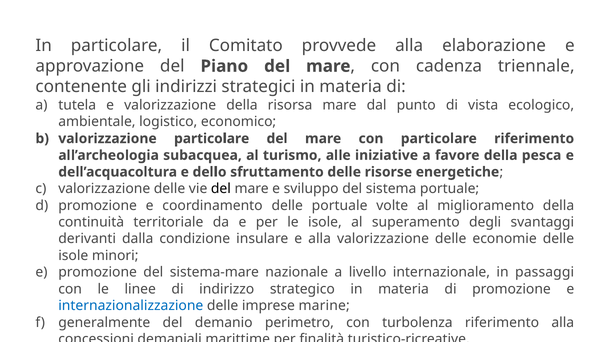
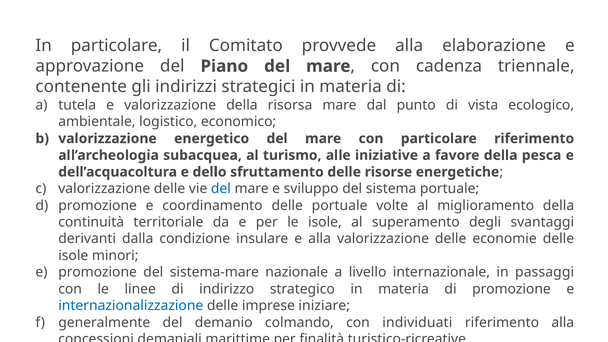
valorizzazione particolare: particolare -> energetico
del at (221, 189) colour: black -> blue
marine: marine -> iniziare
perimetro: perimetro -> colmando
turbolenza: turbolenza -> individuati
